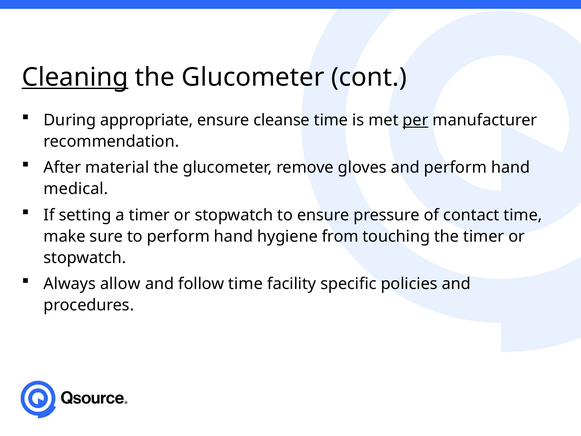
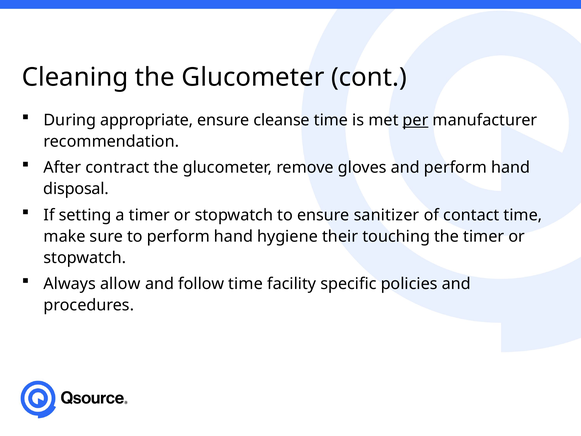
Cleaning underline: present -> none
material: material -> contract
medical: medical -> disposal
pressure: pressure -> sanitizer
from: from -> their
